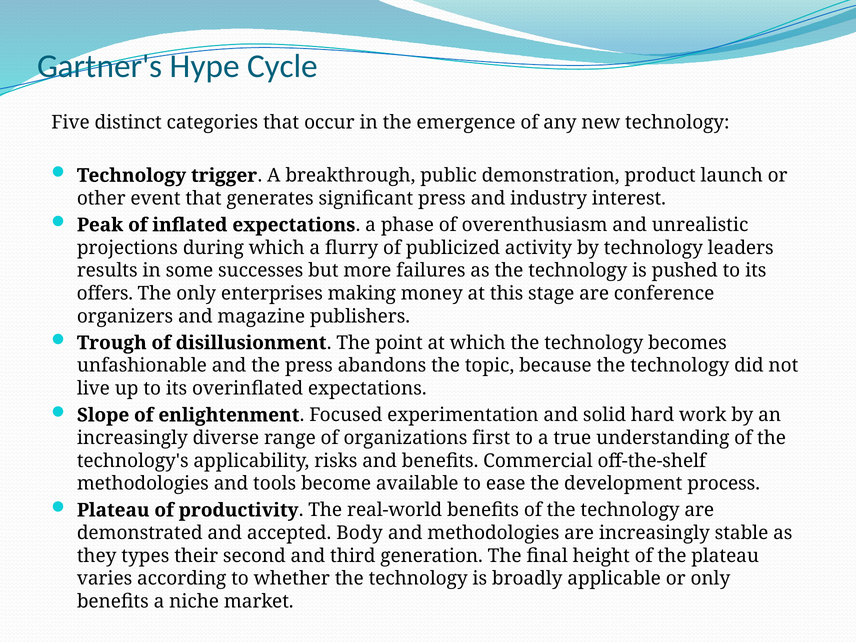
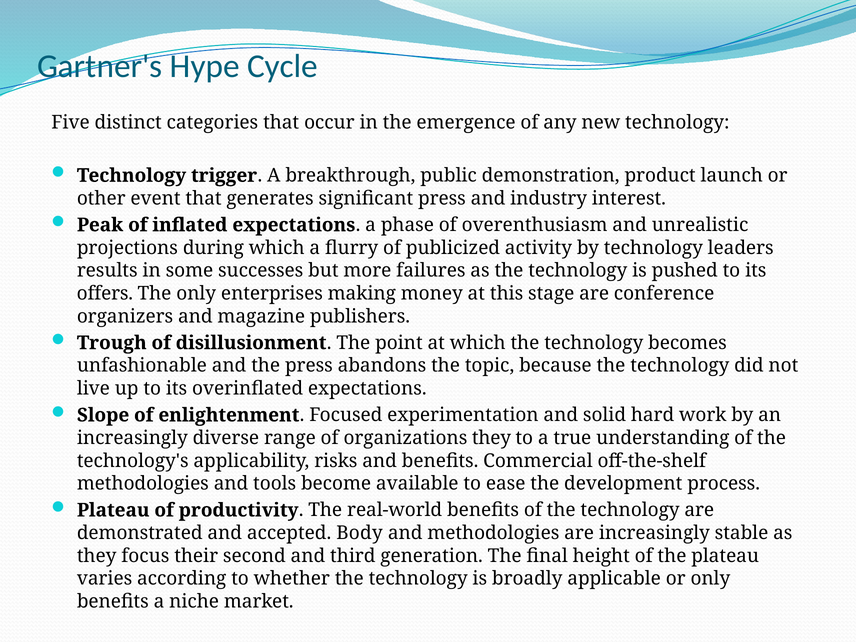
organizations first: first -> they
types: types -> focus
